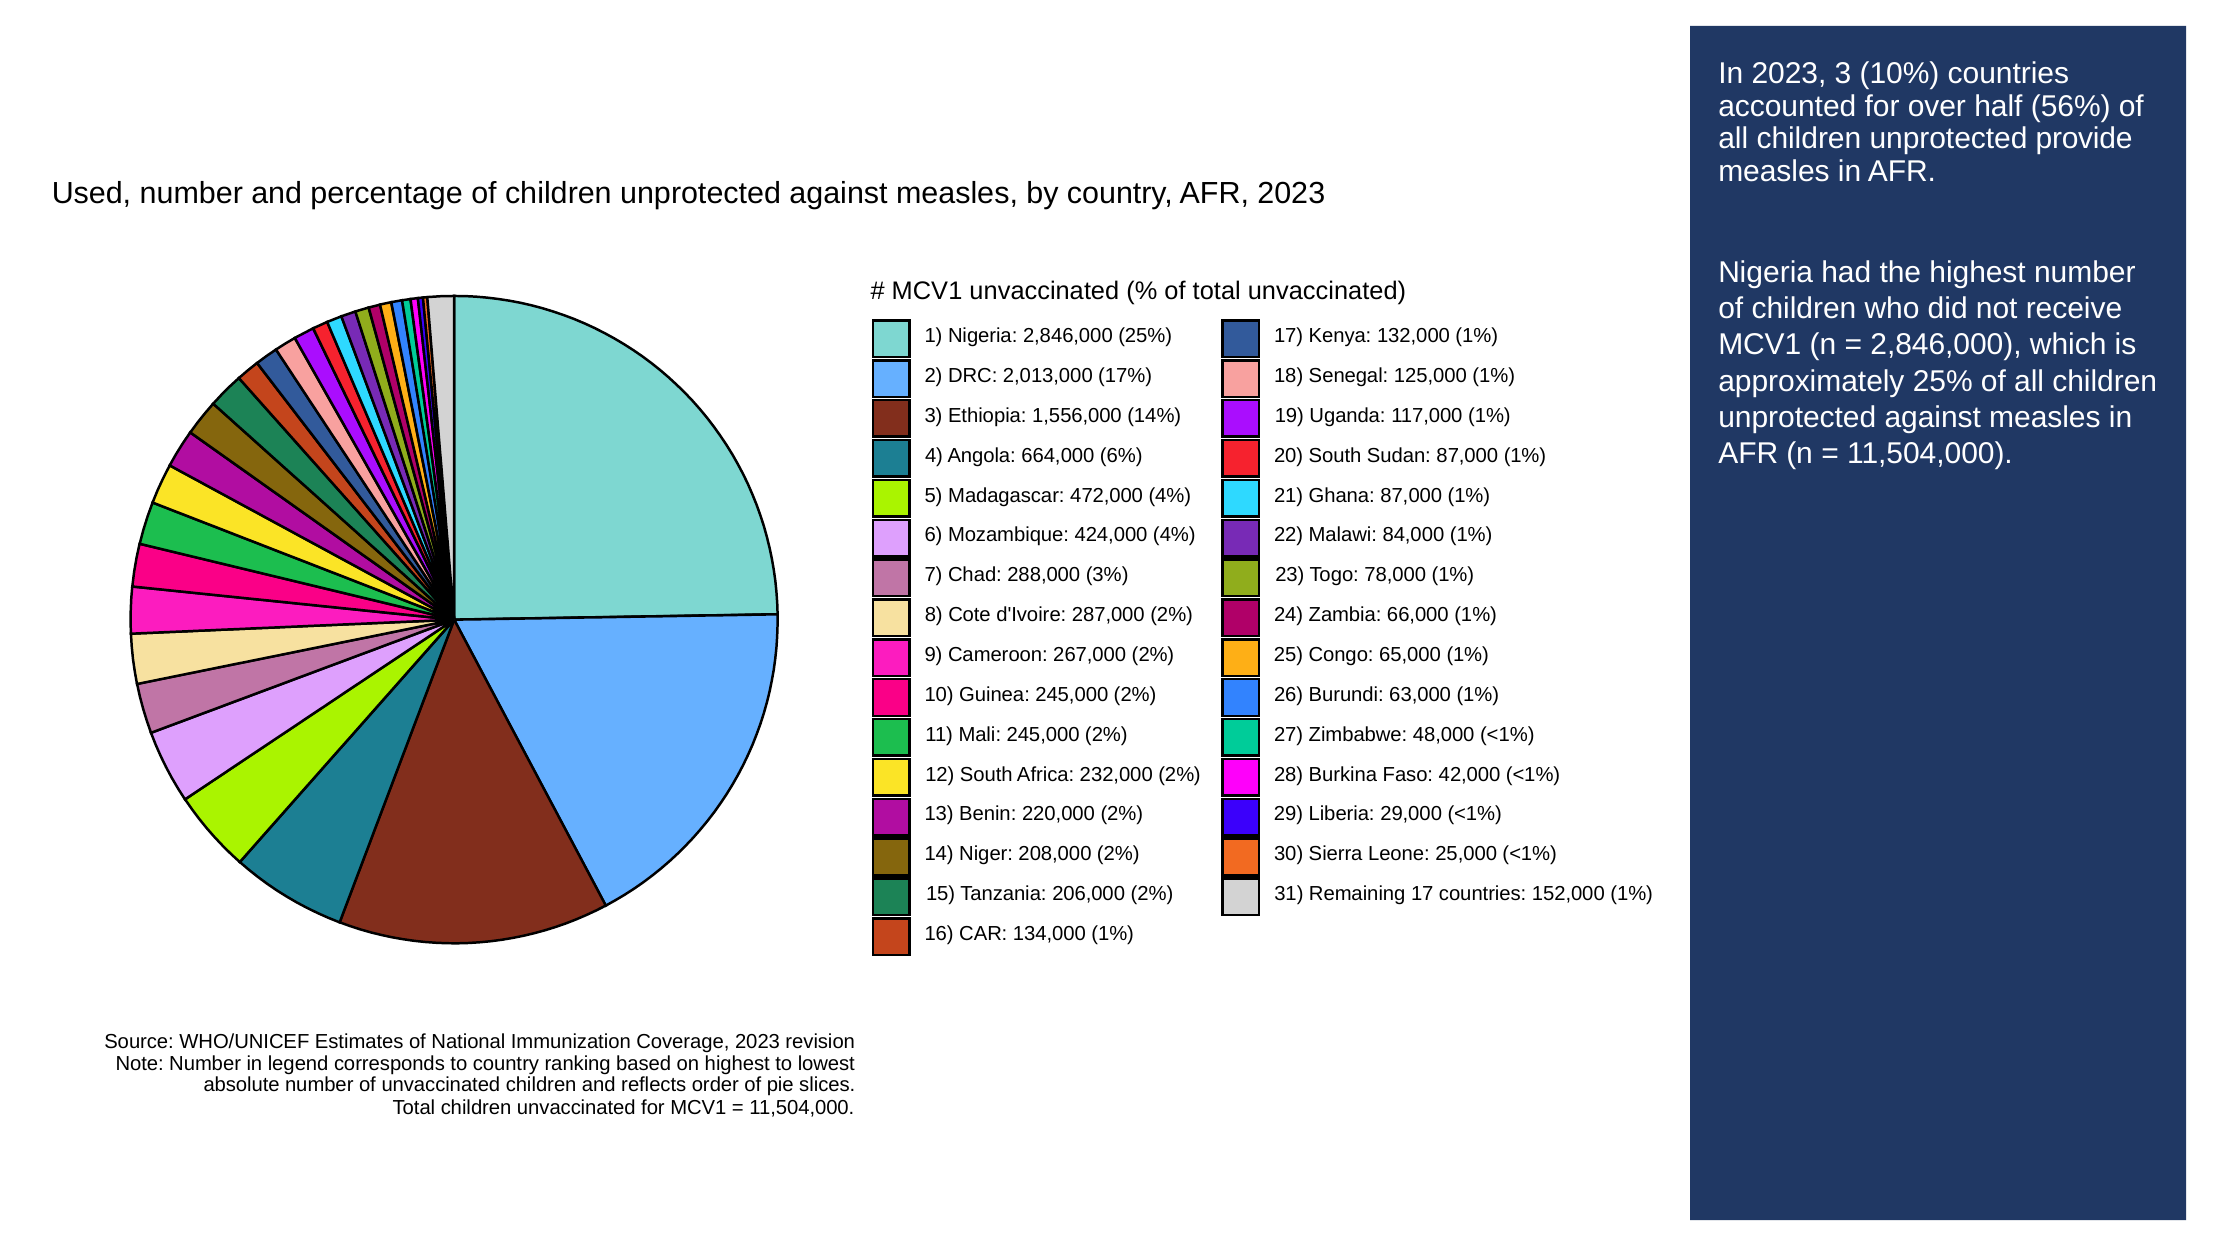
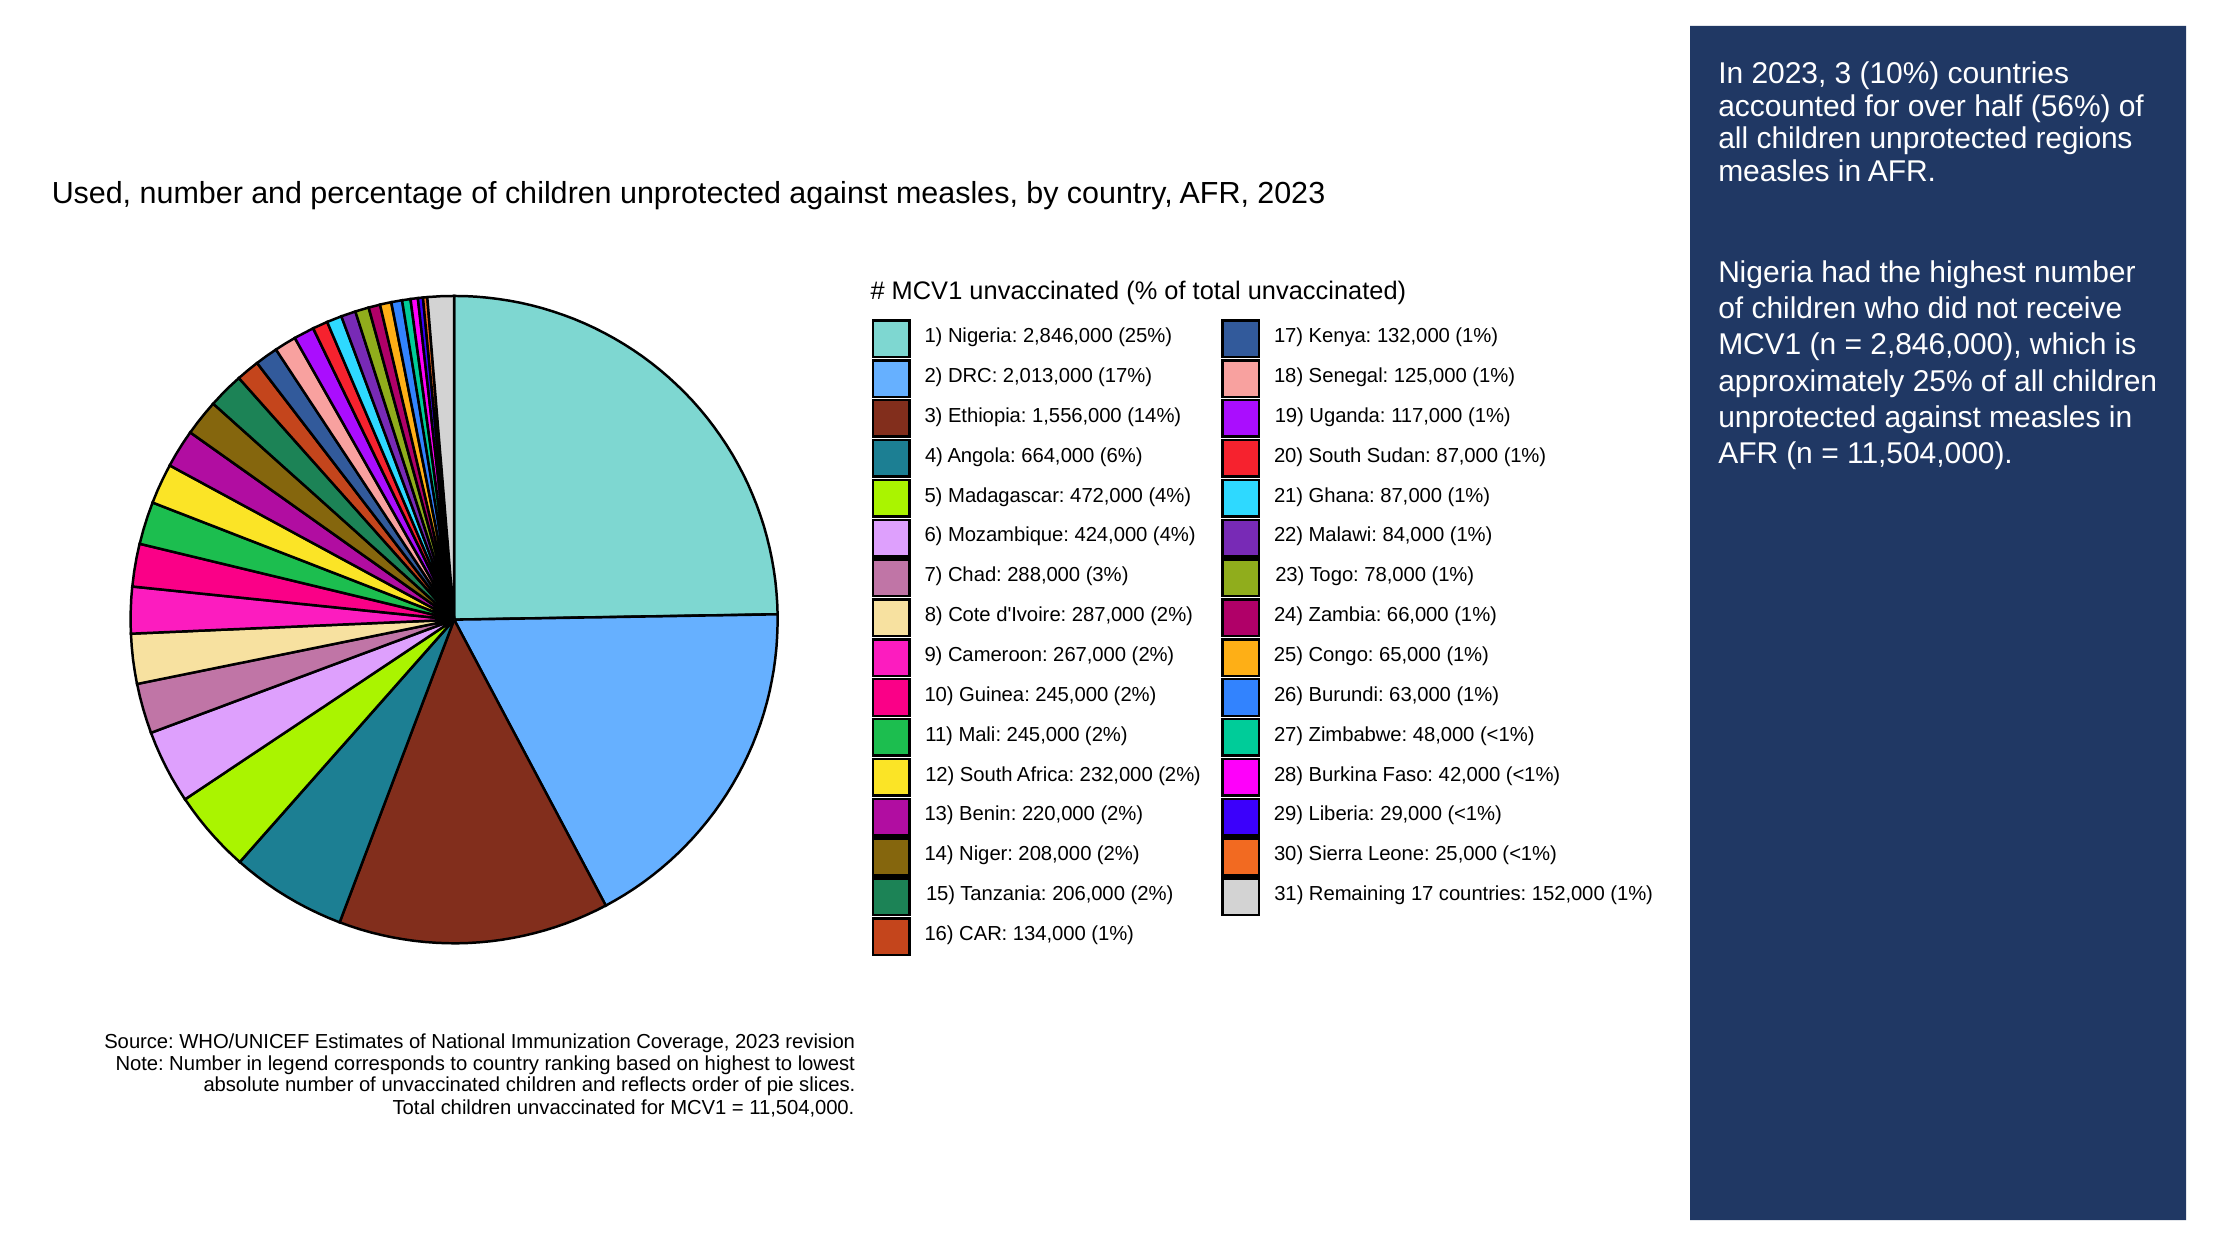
provide: provide -> regions
